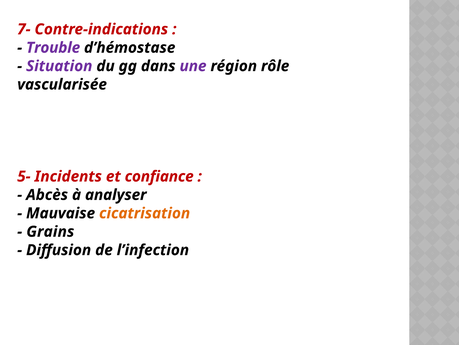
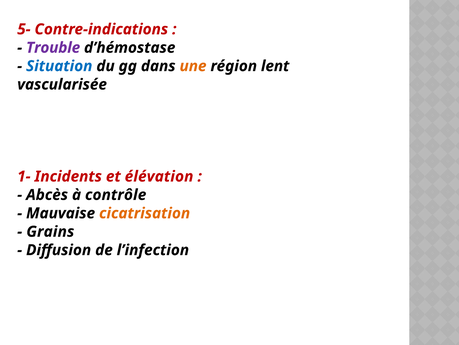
7-: 7- -> 5-
Situation colour: purple -> blue
une colour: purple -> orange
rôle: rôle -> lent
5-: 5- -> 1-
confiance: confiance -> élévation
analyser: analyser -> contrôle
